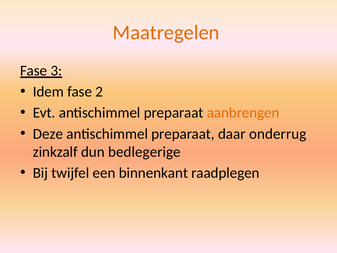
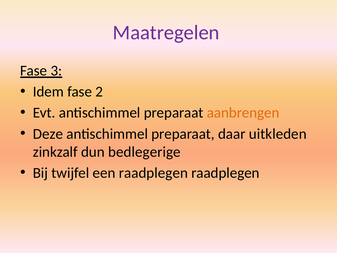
Maatregelen colour: orange -> purple
onderrug: onderrug -> uitkleden
een binnenkant: binnenkant -> raadplegen
